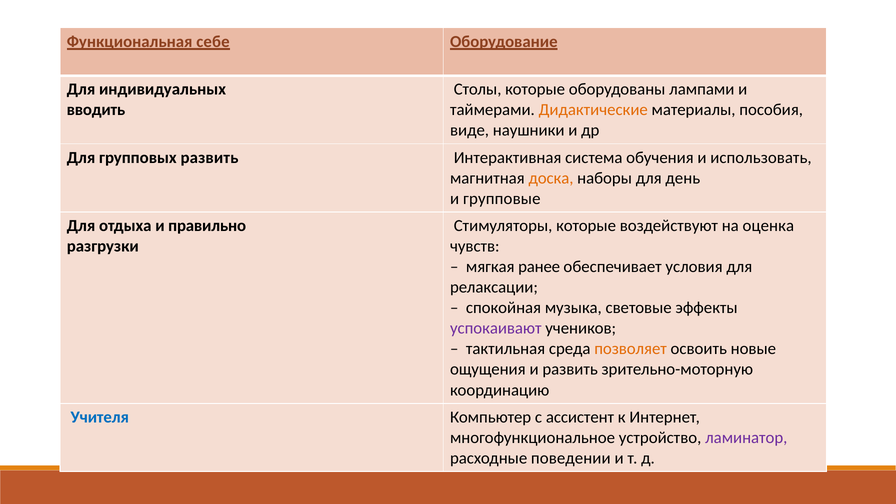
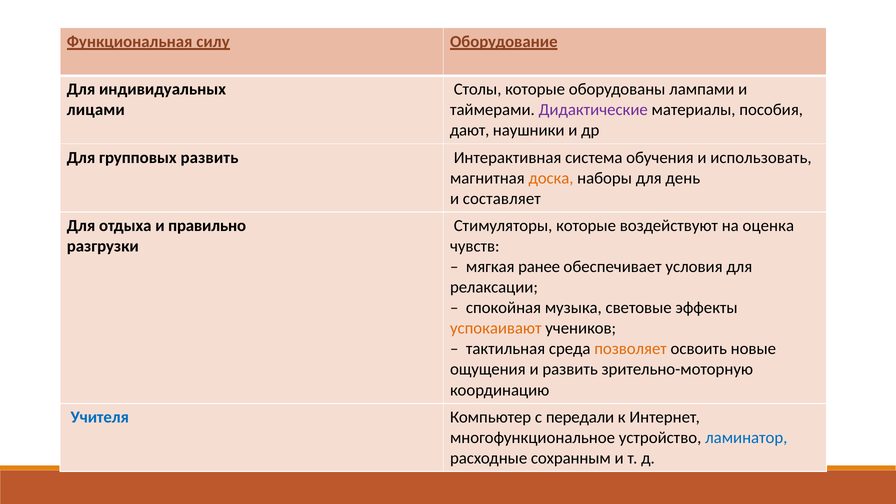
себе: себе -> силу
вводить: вводить -> лицами
Дидактические colour: orange -> purple
виде: виде -> дают
групповые: групповые -> составляет
успокаивают colour: purple -> orange
ассистент: ассистент -> передали
ламинатор colour: purple -> blue
поведении: поведении -> сохранным
